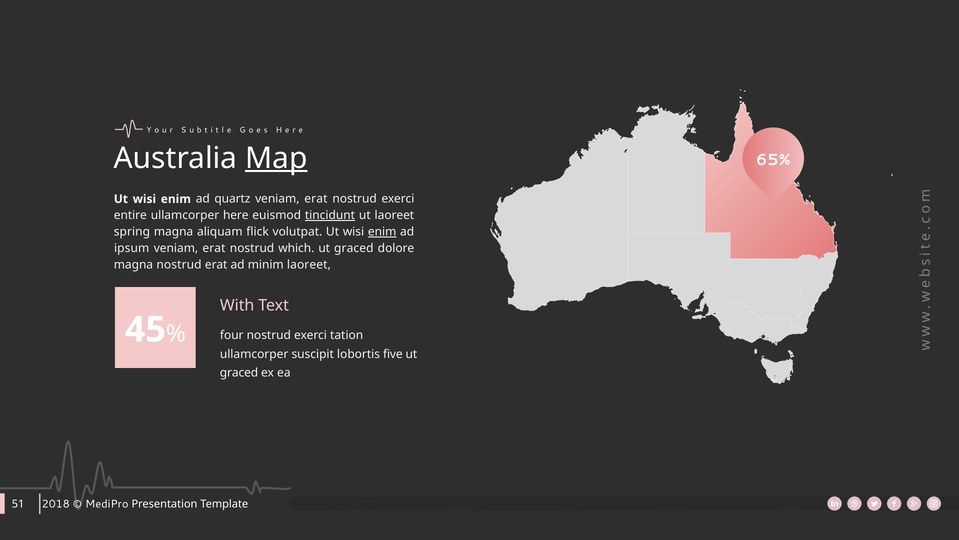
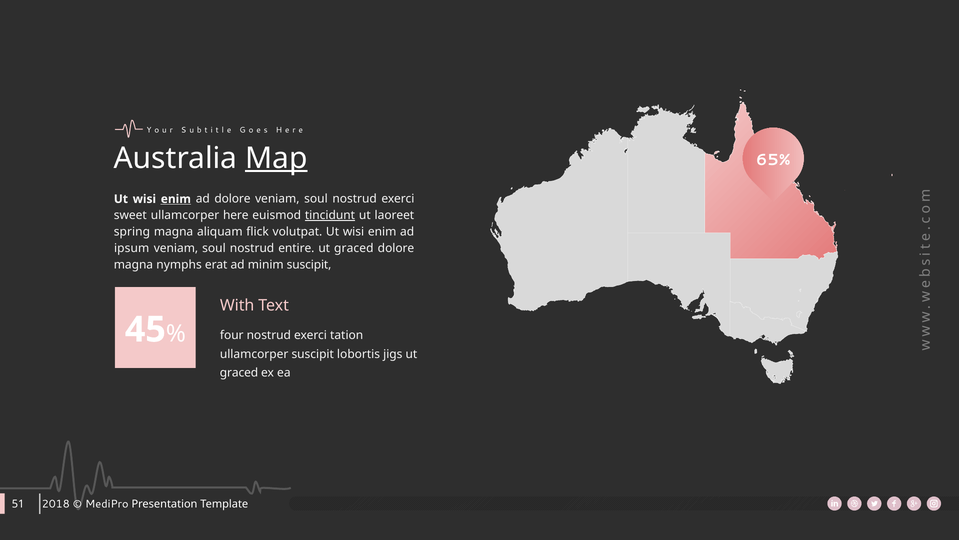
enim at (176, 199) underline: none -> present
ad quartz: quartz -> dolore
erat at (316, 199): erat -> soul
entire: entire -> sweet
enim at (382, 232) underline: present -> none
erat at (214, 248): erat -> soul
which: which -> entire
magna nostrud: nostrud -> nymphs
minim laoreet: laoreet -> suscipit
five: five -> jigs
